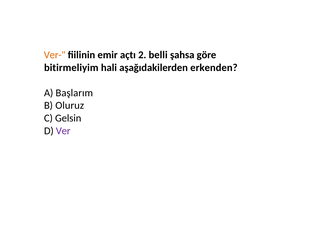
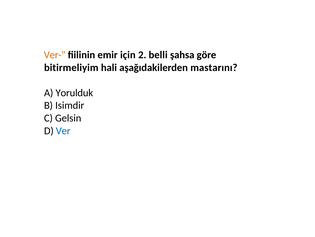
açtı: açtı -> için
erkenden: erkenden -> mastarını
Başlarım: Başlarım -> Yorulduk
Oluruz: Oluruz -> Isimdir
Ver colour: purple -> blue
